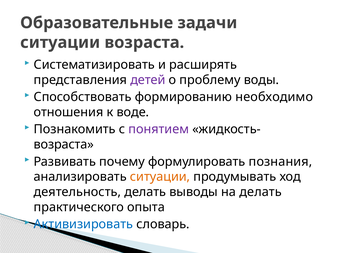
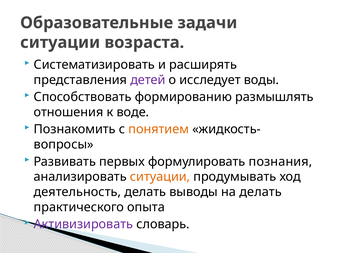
проблему: проблему -> исследует
необходимо: необходимо -> размышлять
понятием colour: purple -> orange
возраста at (64, 144): возраста -> вопросы
почему: почему -> первых
Активизировать colour: blue -> purple
